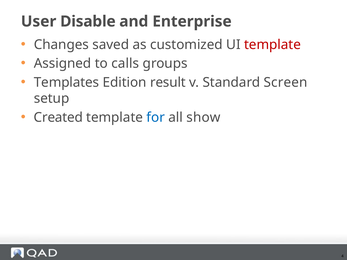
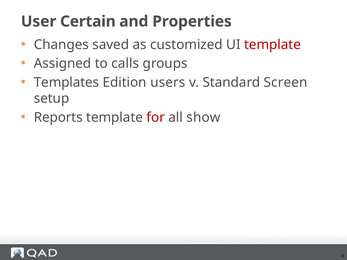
Disable: Disable -> Certain
Enterprise: Enterprise -> Properties
result: result -> users
Created: Created -> Reports
for colour: blue -> red
